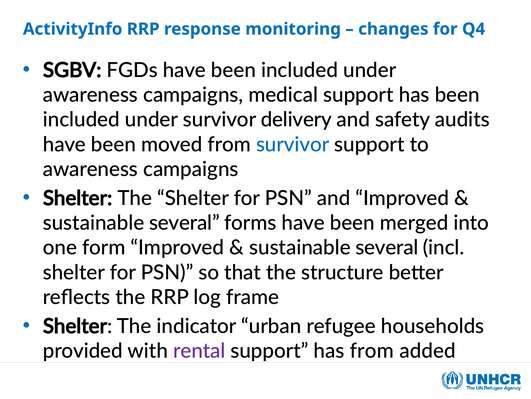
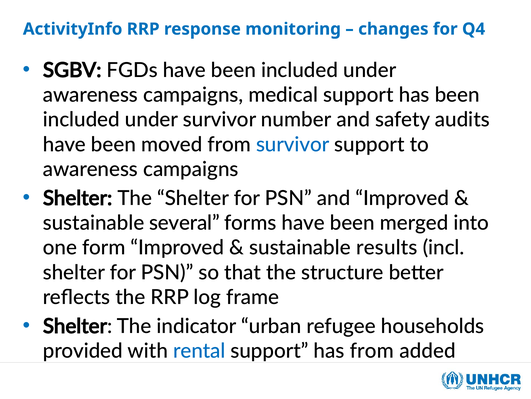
delivery: delivery -> number
several at (387, 247): several -> results
rental colour: purple -> blue
